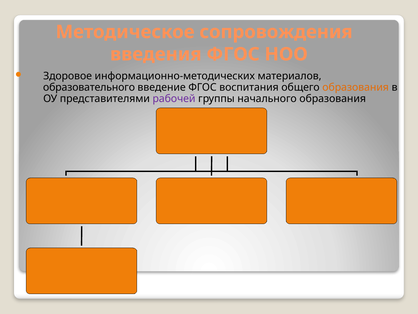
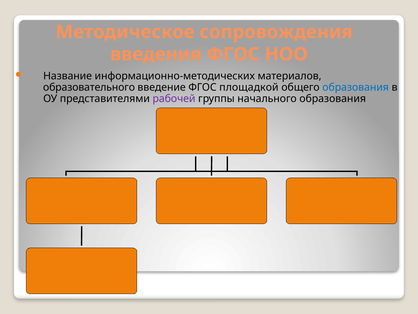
Здоровое: Здоровое -> Название
воспитания: воспитания -> площадкой
образования at (356, 87) colour: orange -> blue
